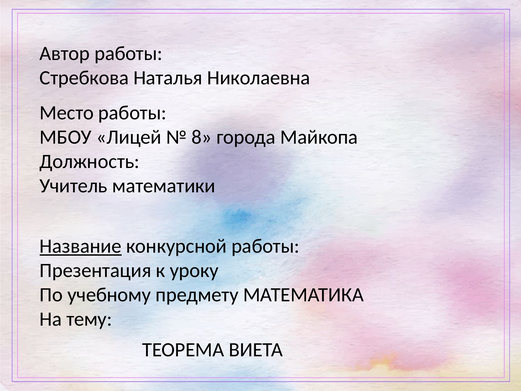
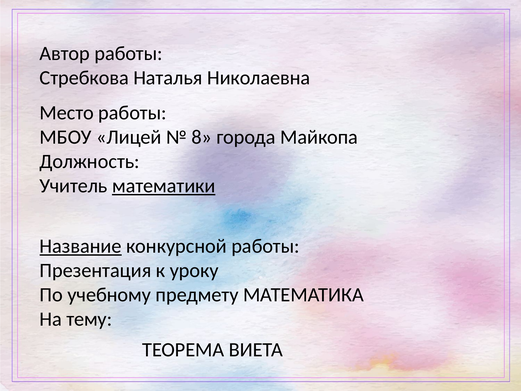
математики underline: none -> present
